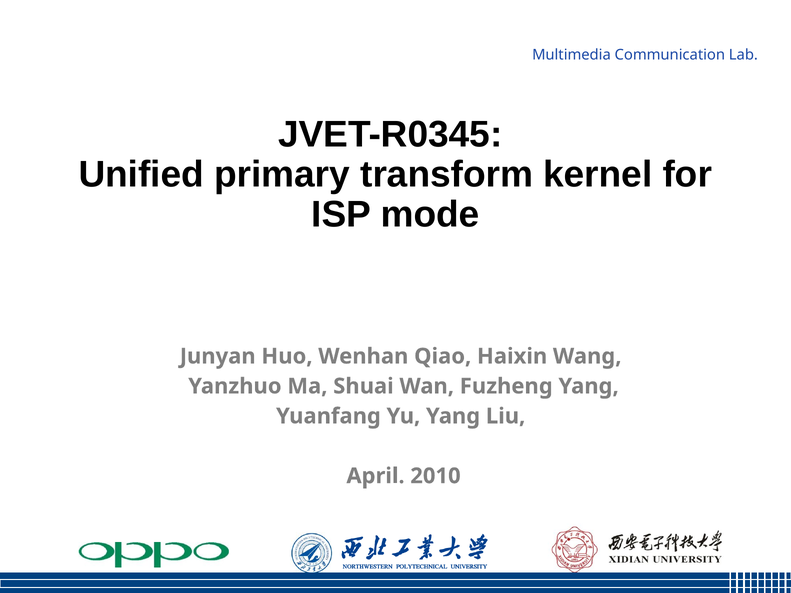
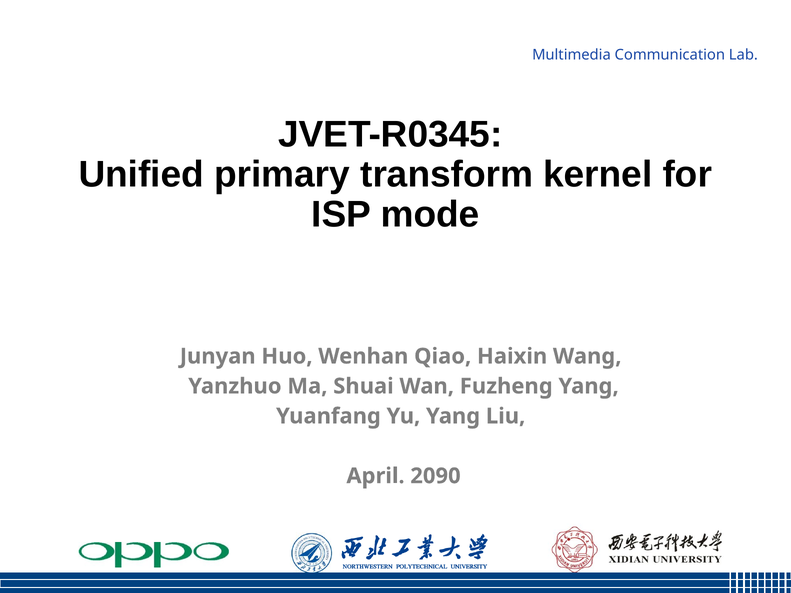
2010: 2010 -> 2090
